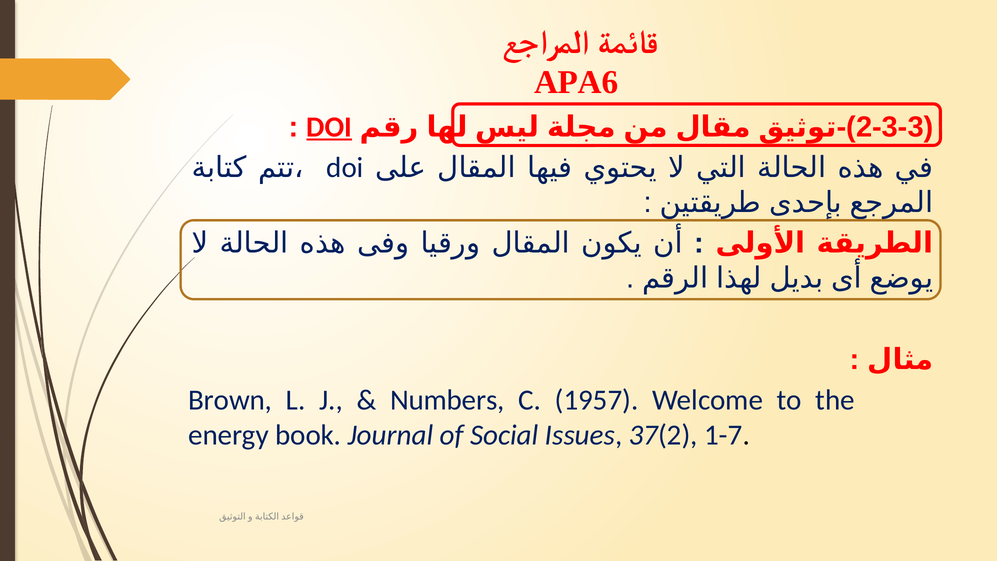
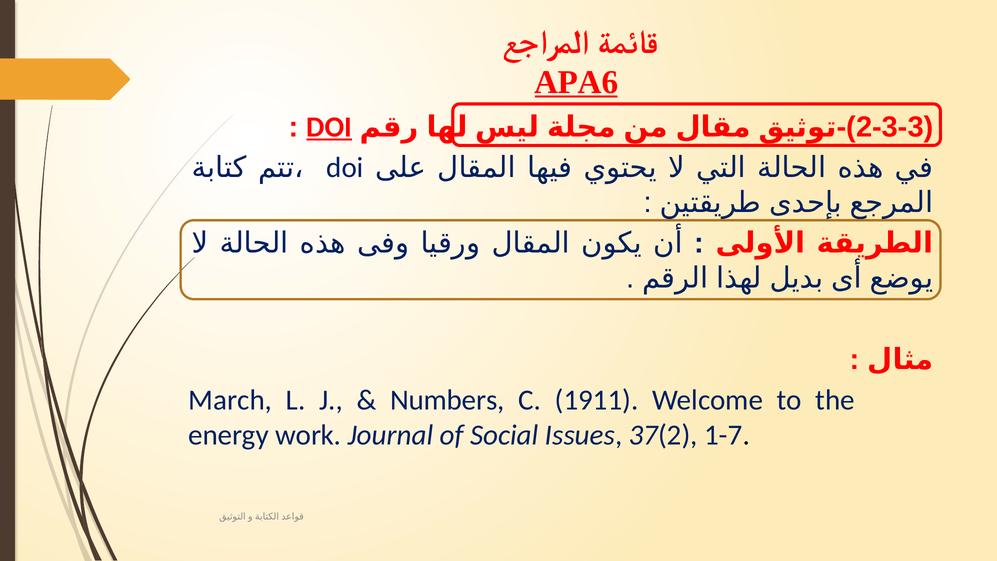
APA6 underline: none -> present
Brown: Brown -> March
1957: 1957 -> 1911
book: book -> work
